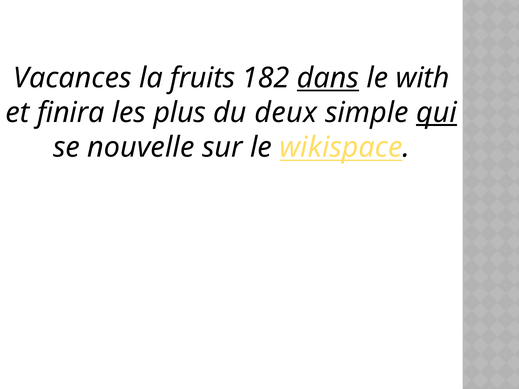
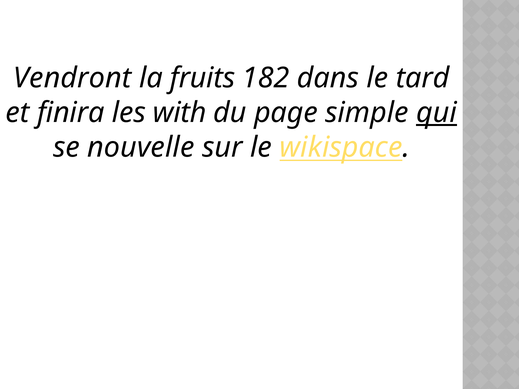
Vacances: Vacances -> Vendront
dans underline: present -> none
with: with -> tard
plus: plus -> with
deux: deux -> page
